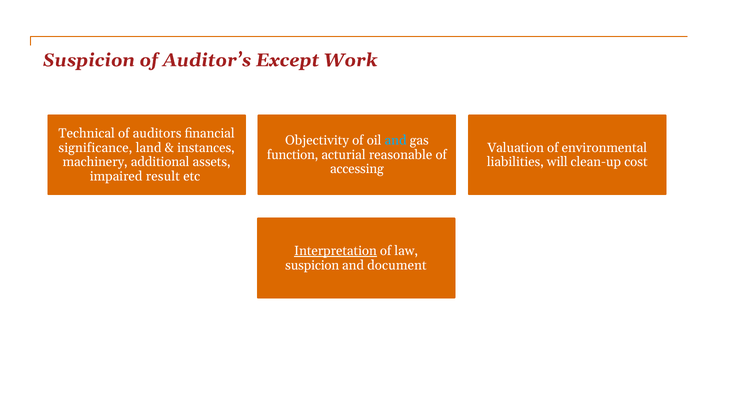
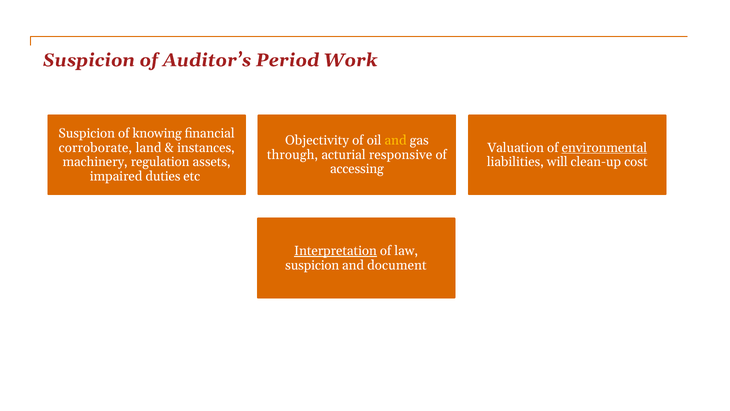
Except: Except -> Period
Technical at (87, 133): Technical -> Suspicion
auditors: auditors -> knowing
and at (396, 140) colour: light blue -> yellow
significance: significance -> corroborate
environmental underline: none -> present
function: function -> through
reasonable: reasonable -> responsive
additional: additional -> regulation
result: result -> duties
